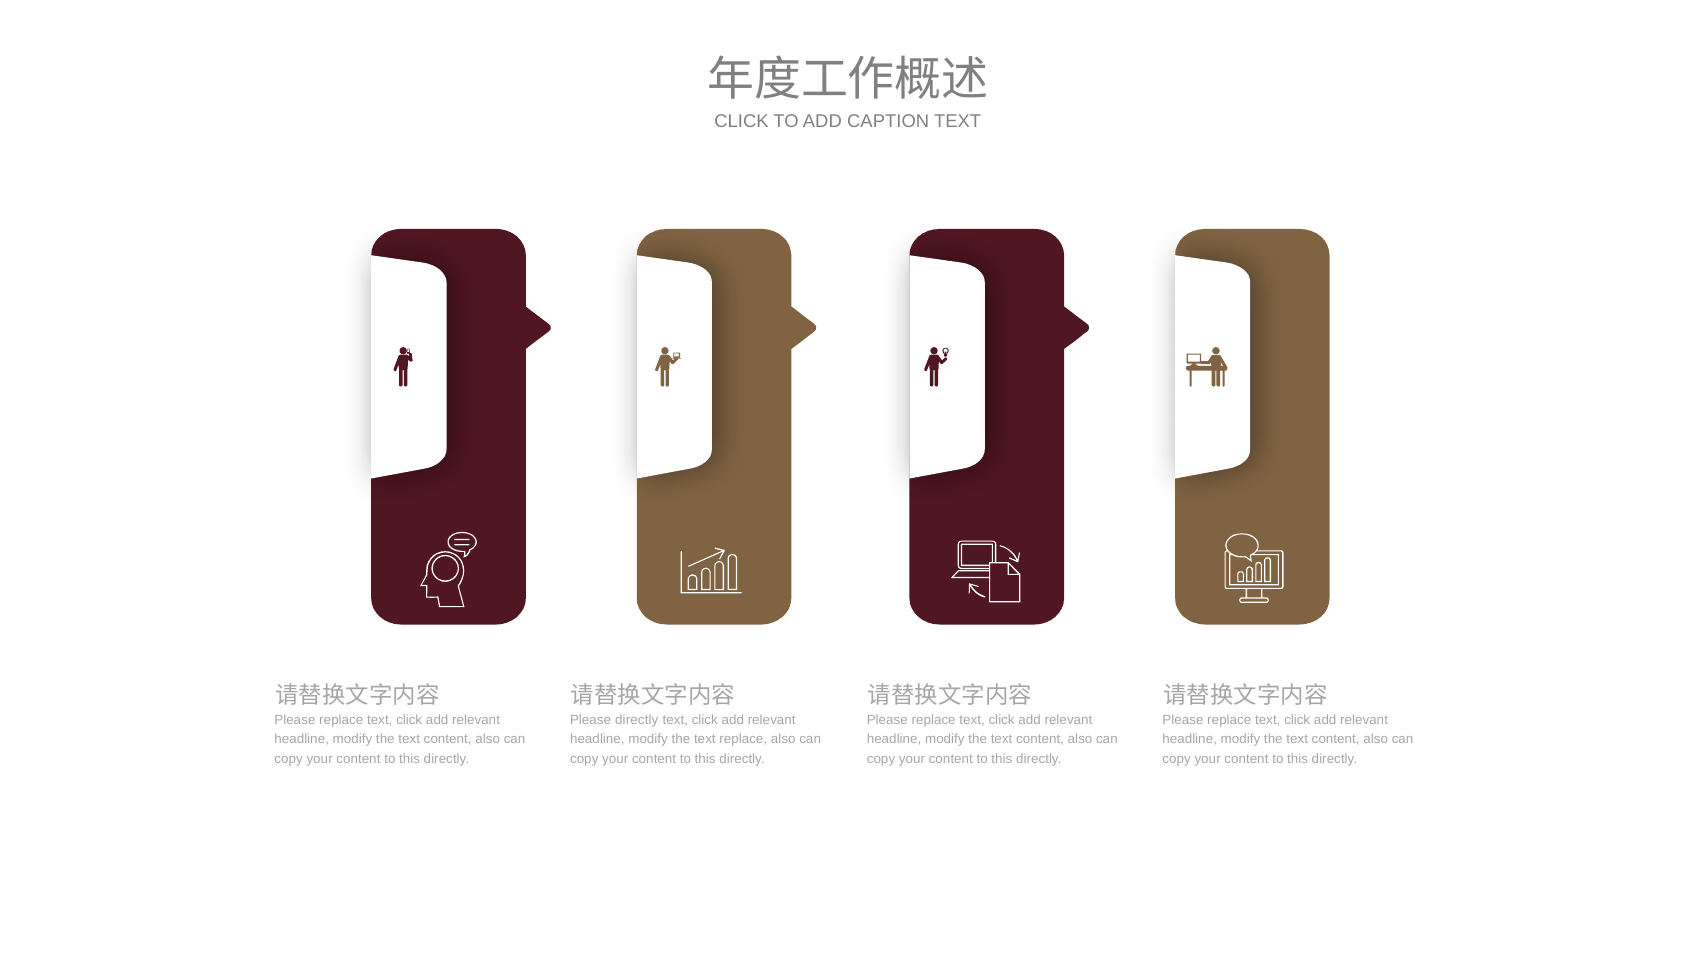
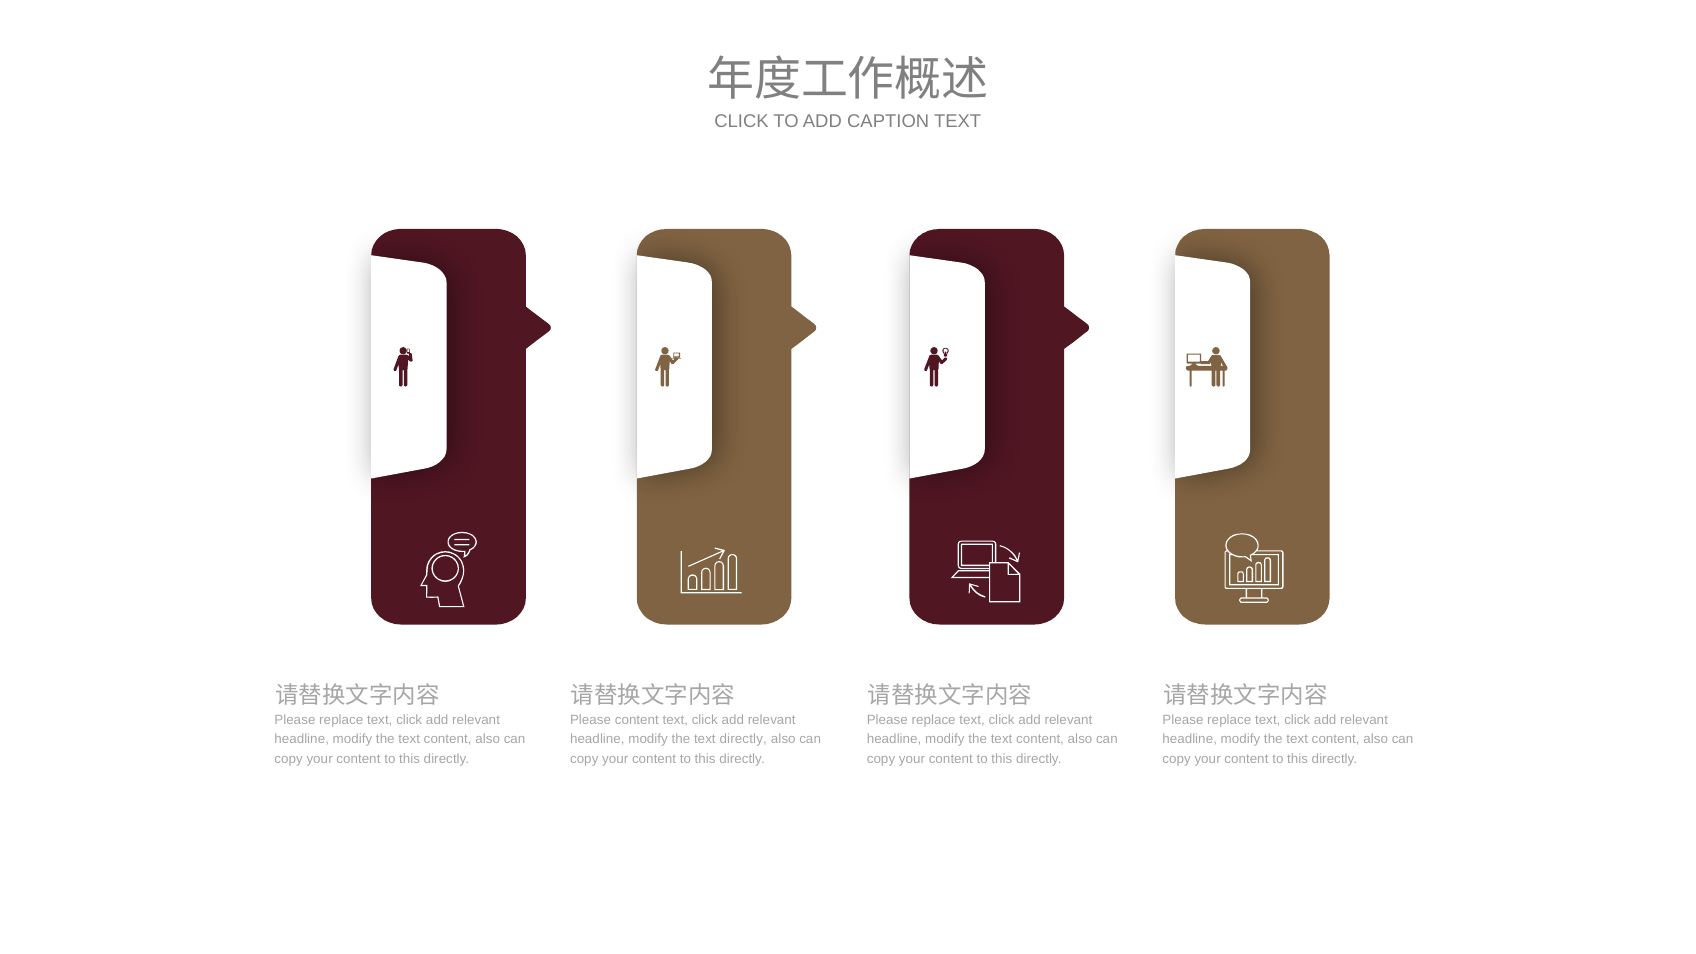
Please directly: directly -> content
text replace: replace -> directly
